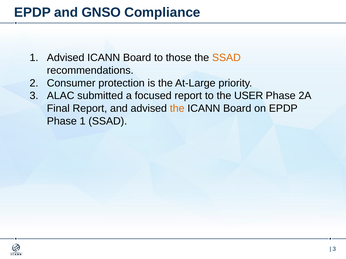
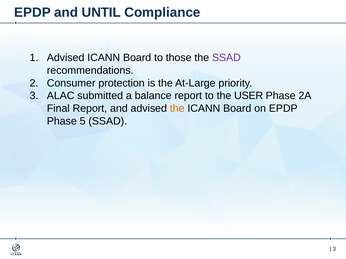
GNSO: GNSO -> UNTIL
SSAD at (226, 58) colour: orange -> purple
focused: focused -> balance
Phase 1: 1 -> 5
